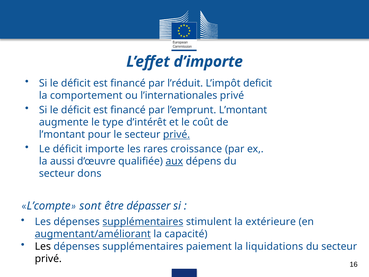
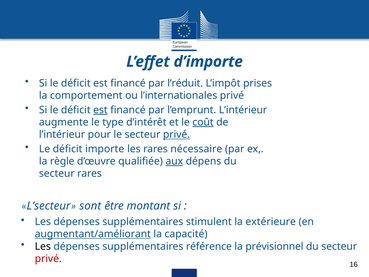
deficit: deficit -> prises
est at (100, 110) underline: none -> present
l’emprunt L’montant: L’montant -> L’intérieur
coût underline: none -> present
l’montant at (62, 134): l’montant -> l’intérieur
croissance: croissance -> nécessaire
aussi: aussi -> règle
secteur dons: dons -> rares
L’compte: L’compte -> L’secteur
dépasser: dépasser -> montant
supplémentaires at (143, 222) underline: present -> none
paiement: paiement -> référence
liquidations: liquidations -> prévisionnel
privé at (48, 258) colour: black -> red
